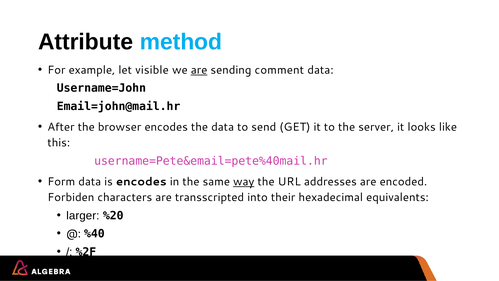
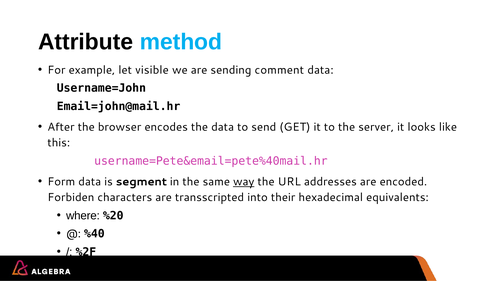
are at (199, 70) underline: present -> none
is encodes: encodes -> segment
larger: larger -> where
